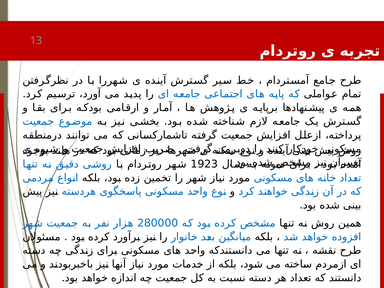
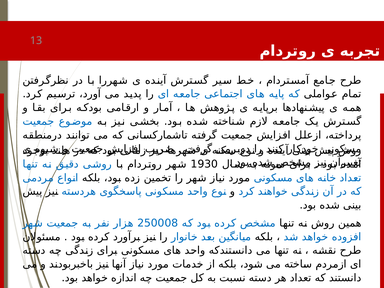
1923: 1923 -> 1930
280000: 280000 -> 250008
